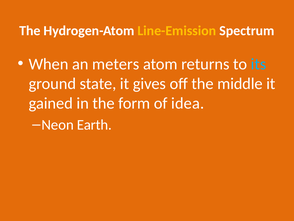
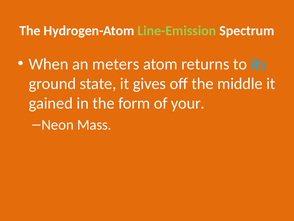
Line-Emission colour: yellow -> light green
idea: idea -> your
Earth: Earth -> Mass
